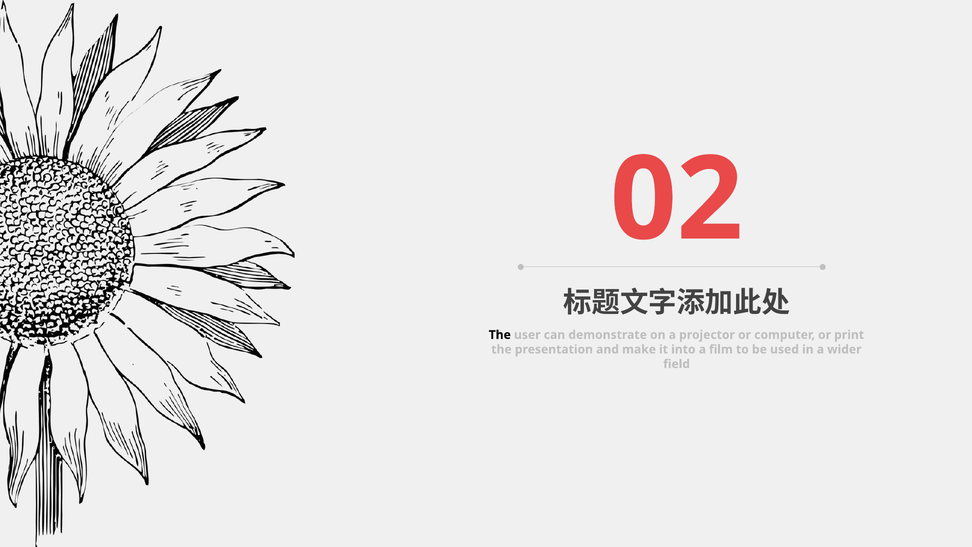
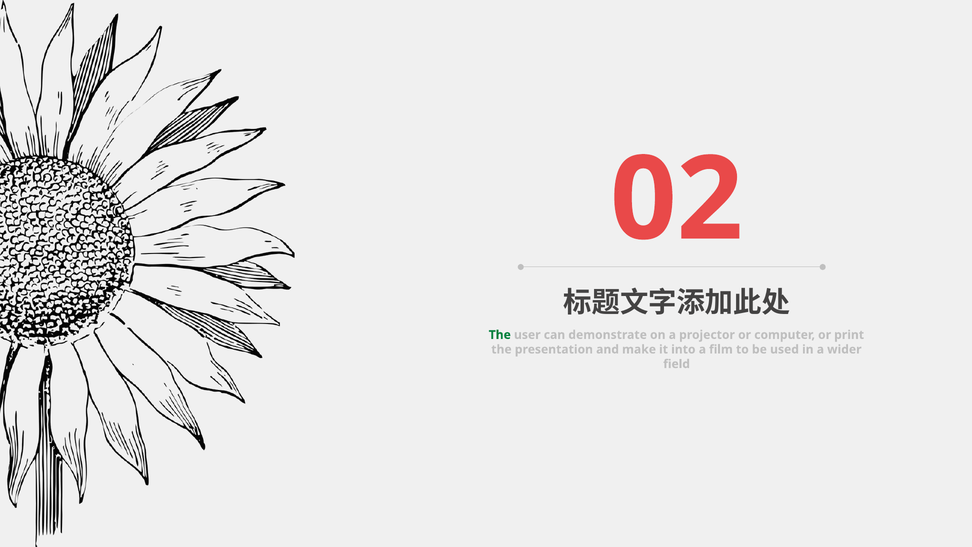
The at (500, 335) colour: black -> green
